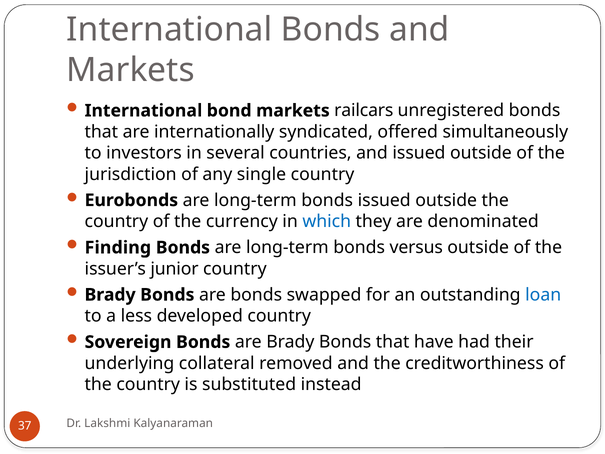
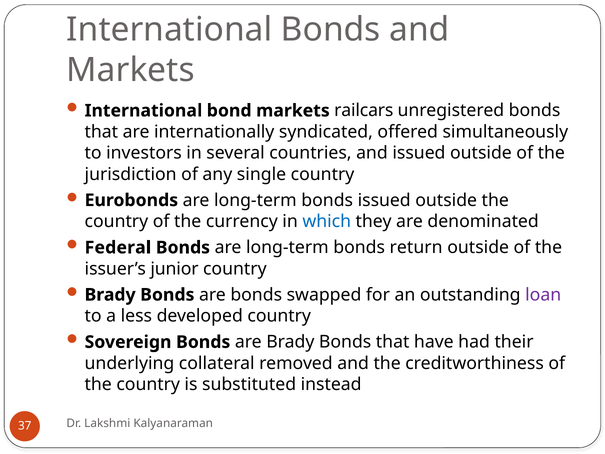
Finding: Finding -> Federal
versus: versus -> return
loan colour: blue -> purple
